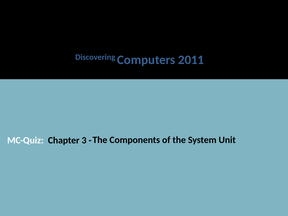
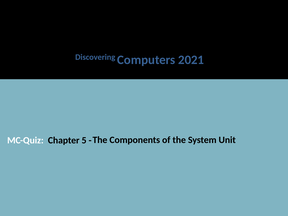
2011: 2011 -> 2021
3: 3 -> 5
